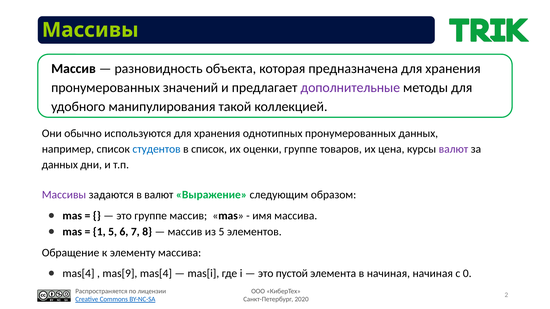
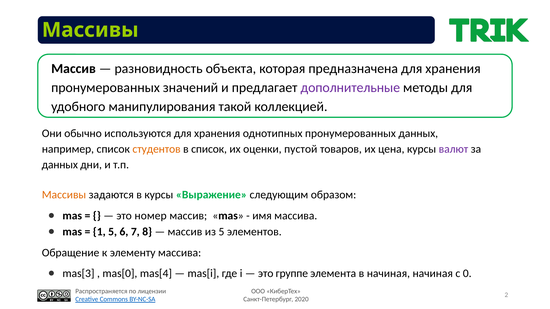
студентов colour: blue -> orange
оценки группе: группе -> пустой
Массивы at (64, 195) colour: purple -> orange
в валют: валют -> курсы
это группе: группе -> номер
mas[4 at (78, 274): mas[4 -> mas[3
mas[9: mas[9 -> mas[0
пустой: пустой -> группе
